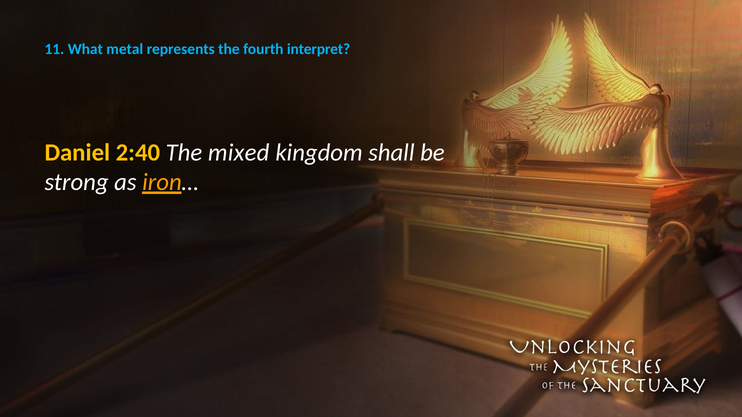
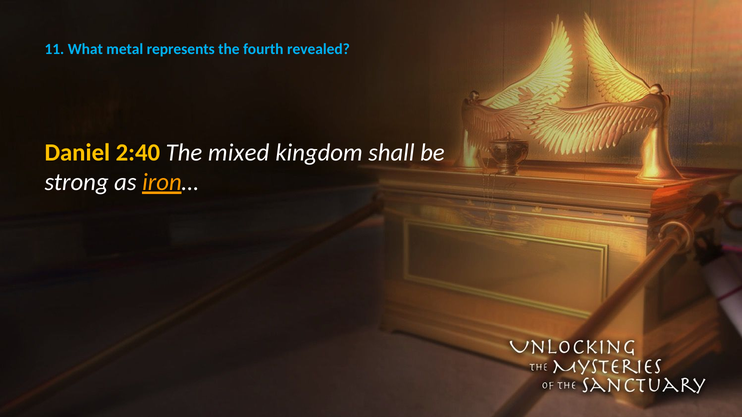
interpret: interpret -> revealed
